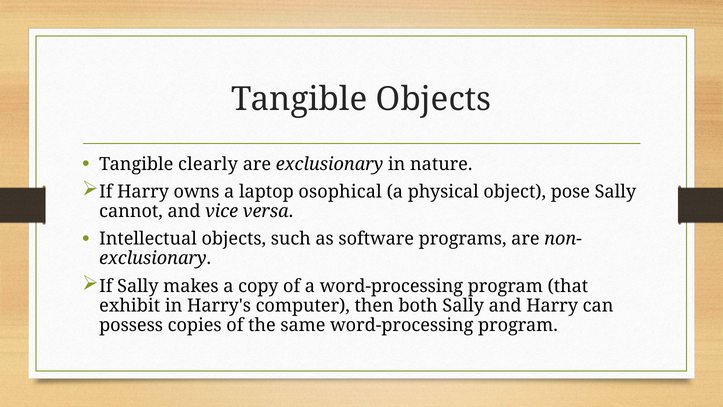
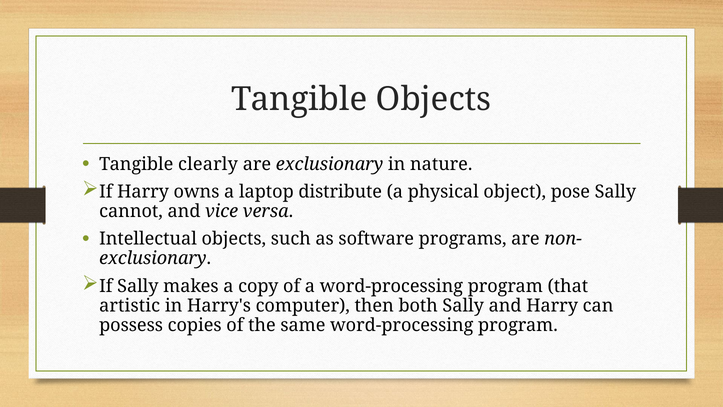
osophical: osophical -> distribute
exhibit: exhibit -> artistic
